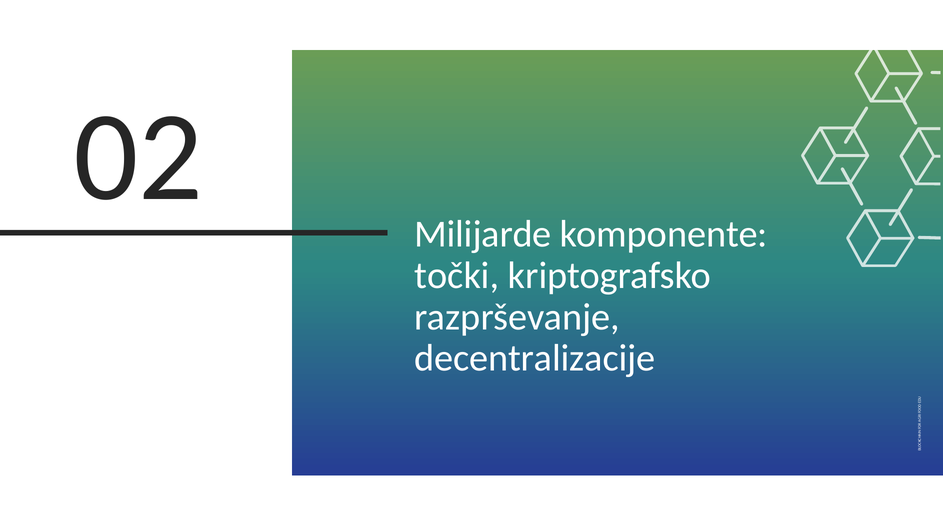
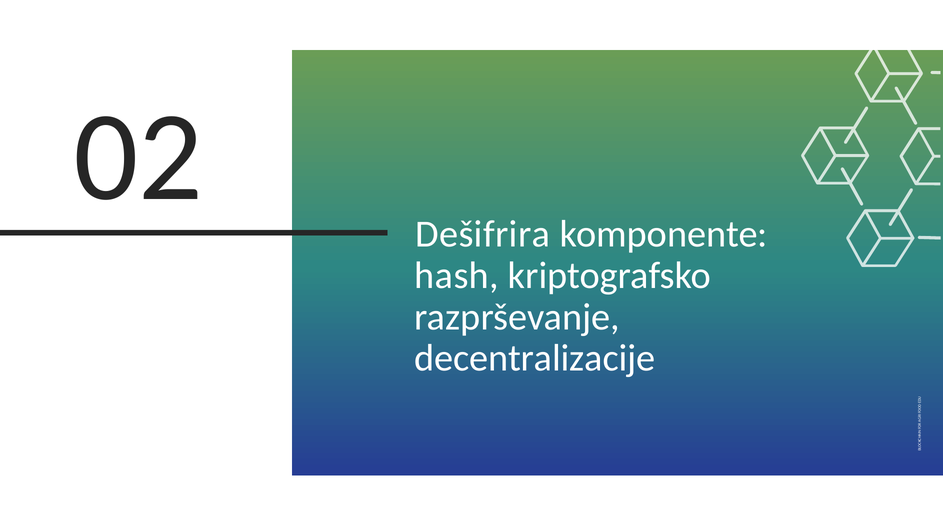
Milijarde: Milijarde -> Dešifrira
točki: točki -> hash
